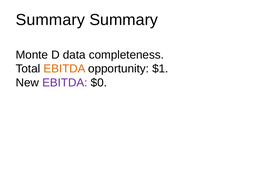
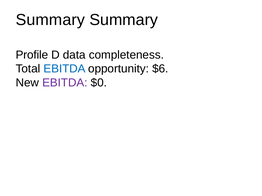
Monte: Monte -> Profile
EBITDA at (65, 69) colour: orange -> blue
$1: $1 -> $6
